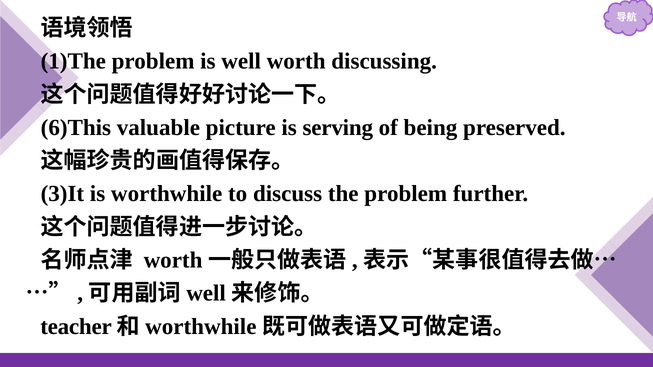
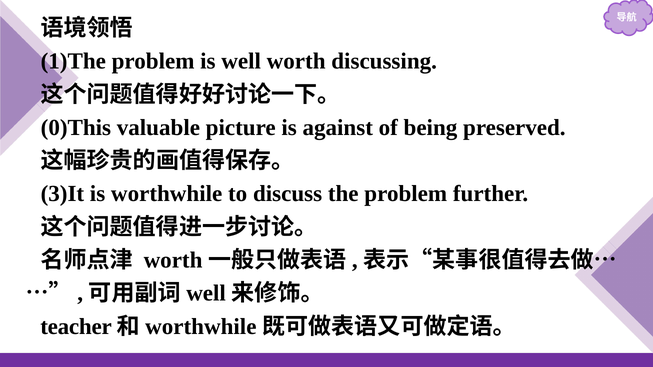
6)This: 6)This -> 0)This
serving: serving -> against
